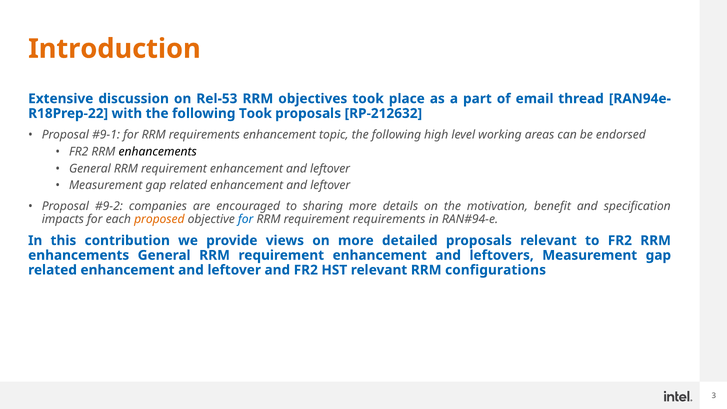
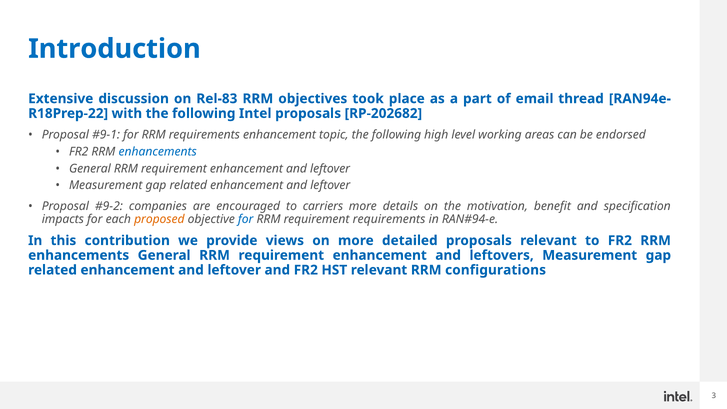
Introduction colour: orange -> blue
Rel-53: Rel-53 -> Rel-83
following Took: Took -> Intel
RP-212632: RP-212632 -> RP-202682
enhancements at (158, 152) colour: black -> blue
sharing: sharing -> carriers
